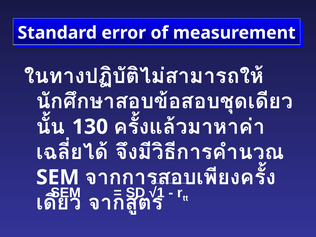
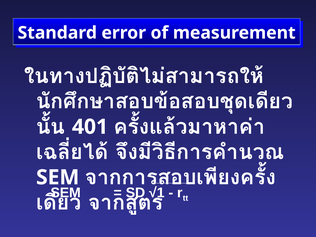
130: 130 -> 401
